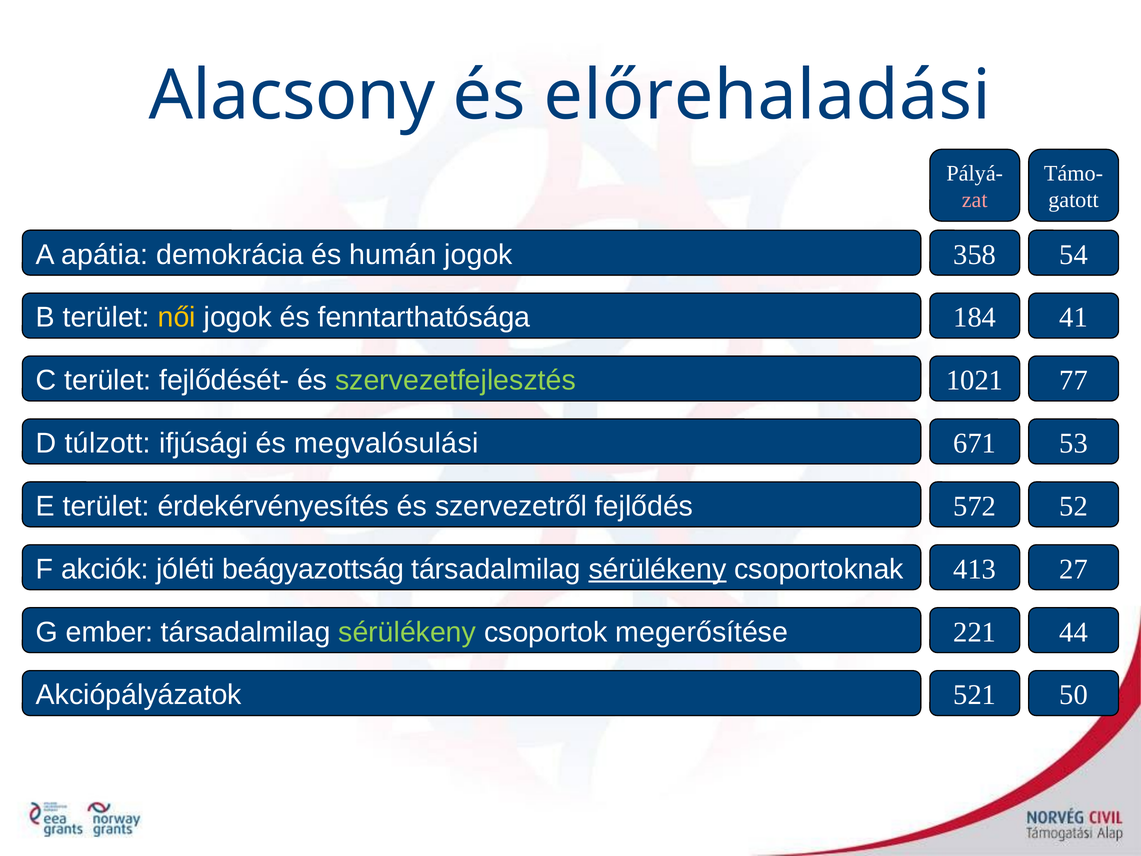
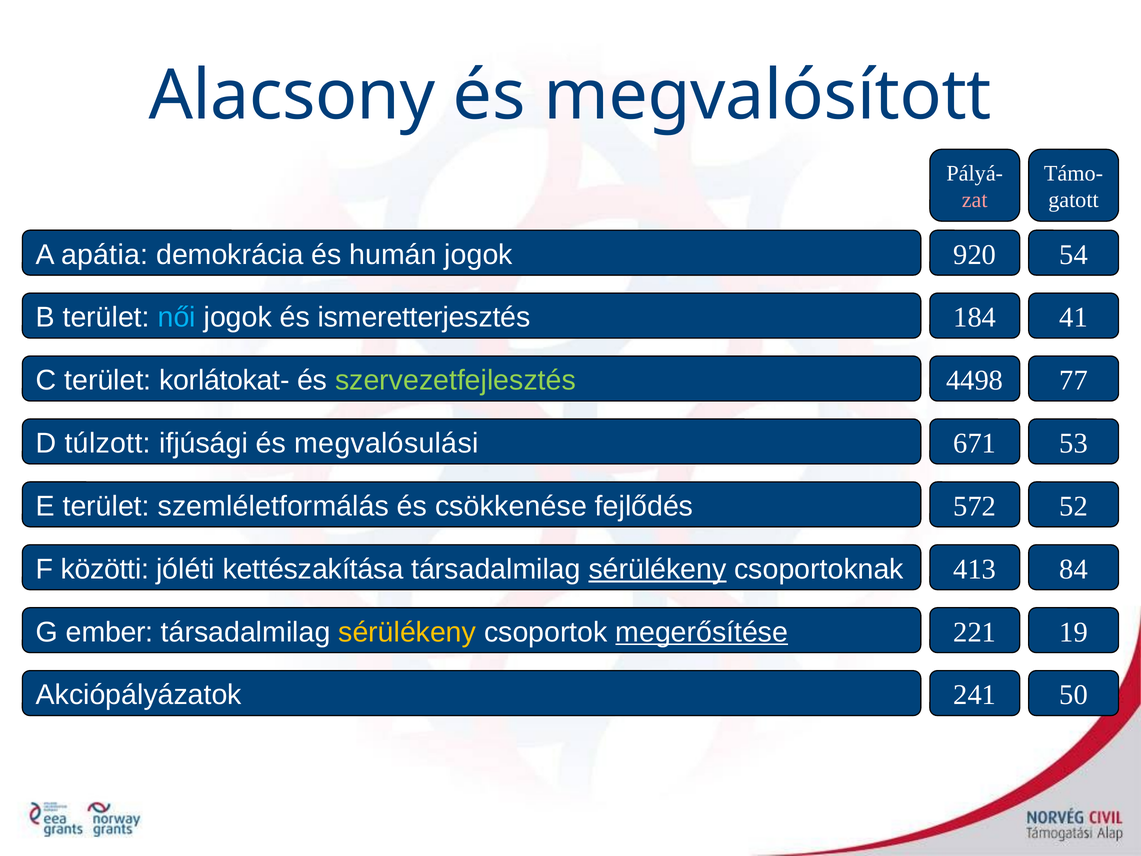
előrehaladási: előrehaladási -> megvalósított
358: 358 -> 920
női colour: yellow -> light blue
fenntarthatósága: fenntarthatósága -> ismeretterjesztés
fejlődését-: fejlődését- -> korlátokat-
1021: 1021 -> 4498
érdekérvényesítés: érdekérvényesítés -> szemléletformálás
szervezetről: szervezetről -> csökkenése
akciók: akciók -> közötti
beágyazottság: beágyazottság -> kettészakítása
27: 27 -> 84
sérülékeny at (407, 632) colour: light green -> yellow
megerősítése underline: none -> present
44: 44 -> 19
521: 521 -> 241
